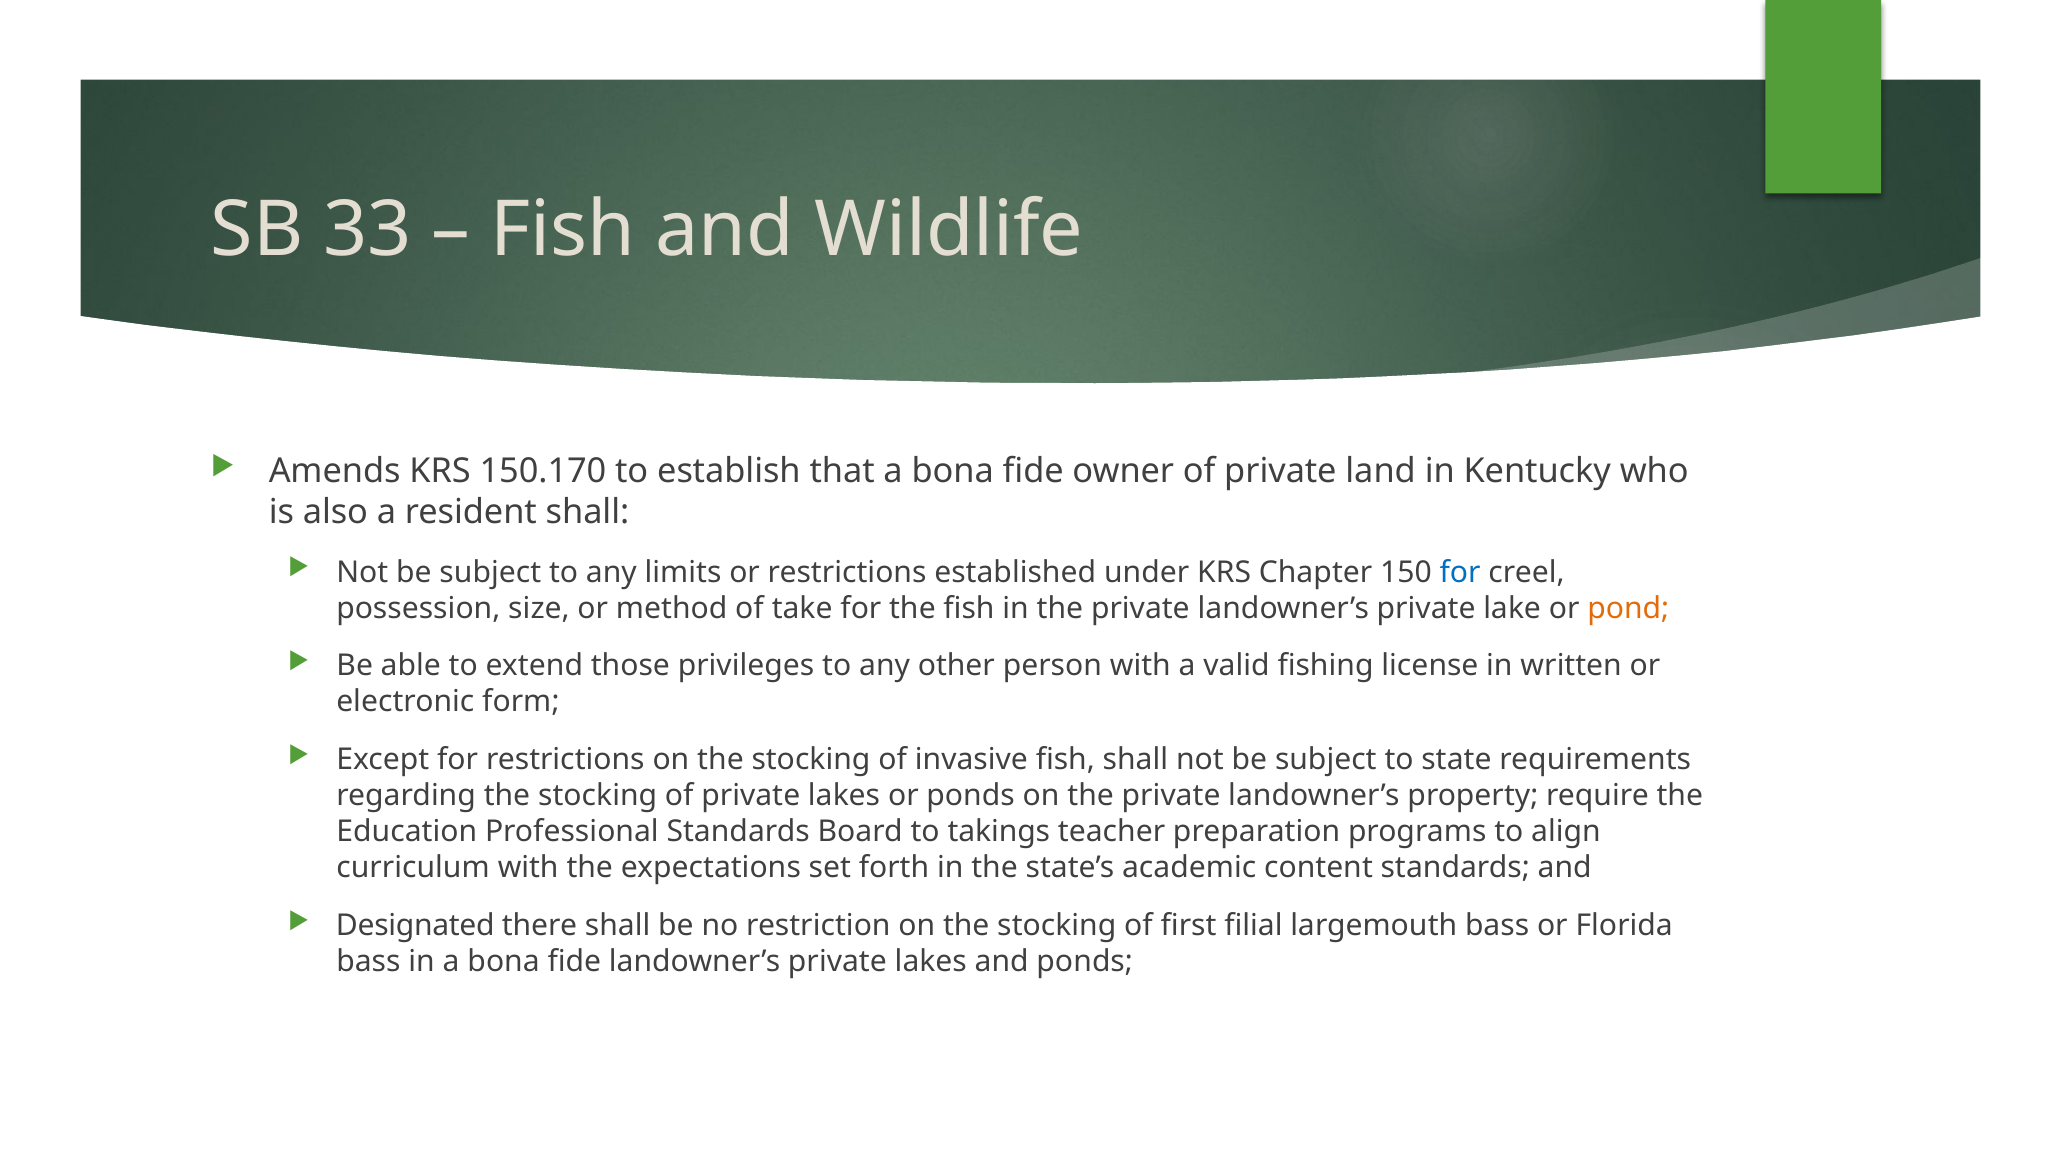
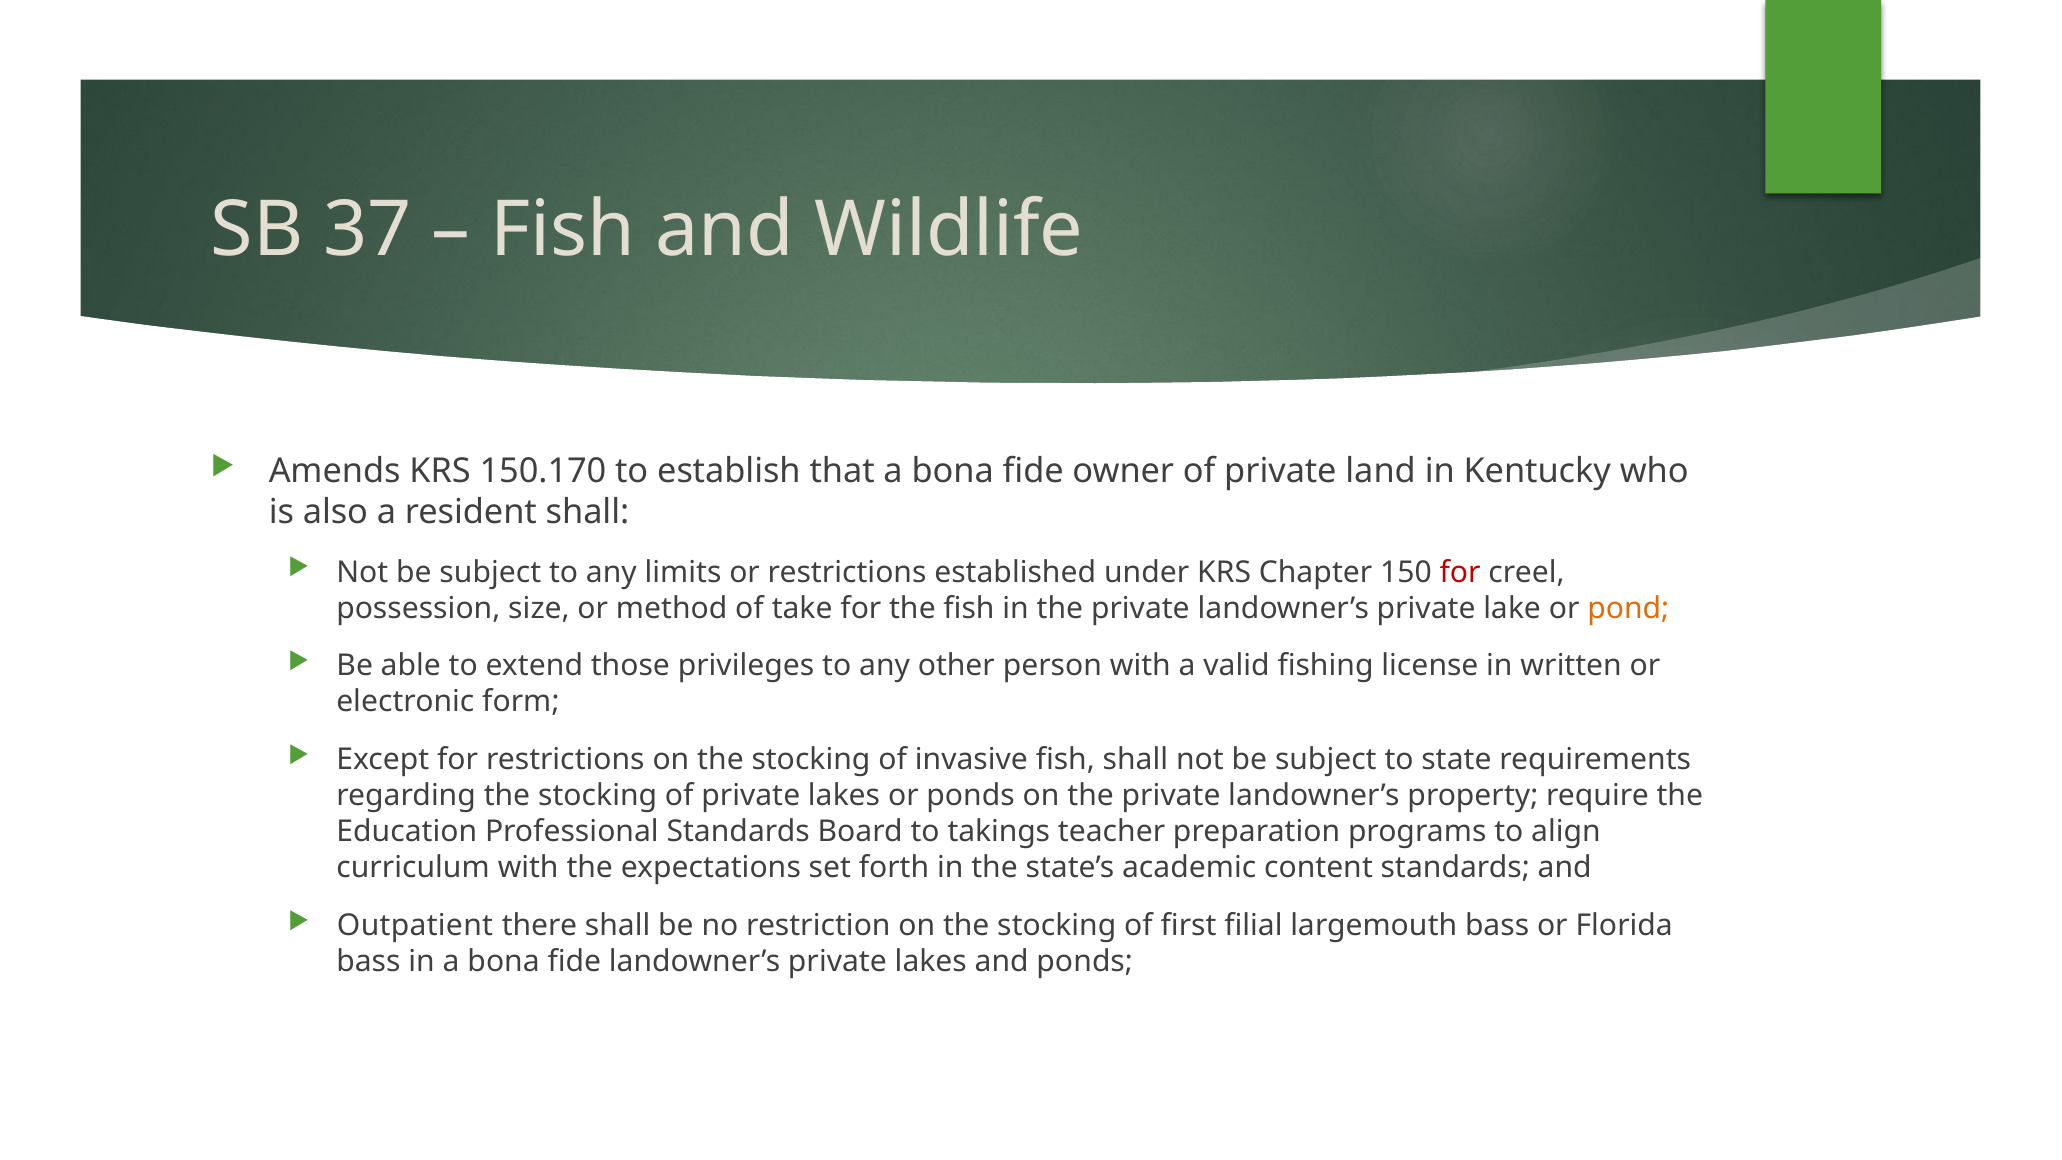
33: 33 -> 37
for at (1460, 572) colour: blue -> red
Designated: Designated -> Outpatient
